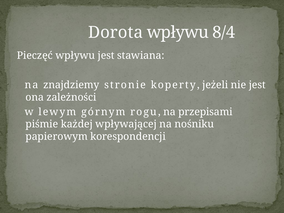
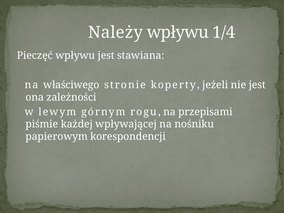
Dorota: Dorota -> Należy
8/4: 8/4 -> 1/4
znajdziemy: znajdziemy -> właściwego
